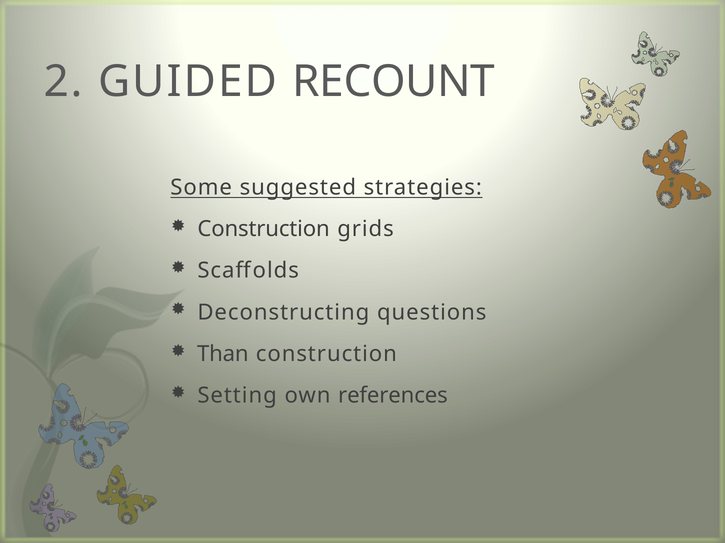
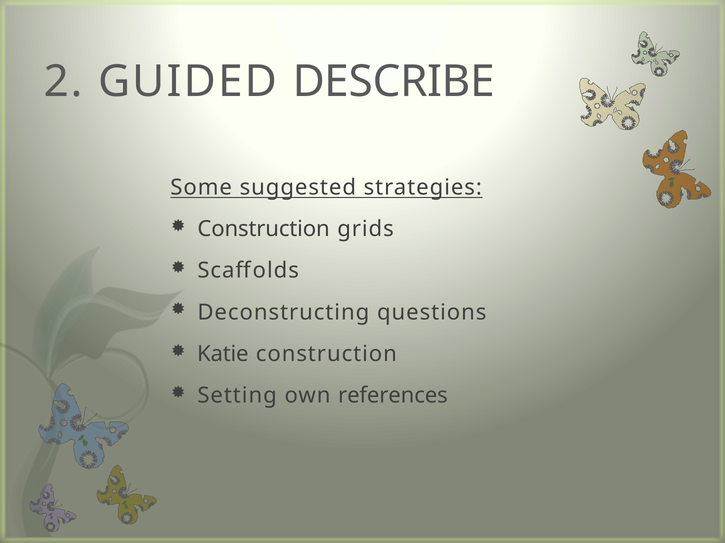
RECOUNT: RECOUNT -> DESCRIBE
Than: Than -> Katie
